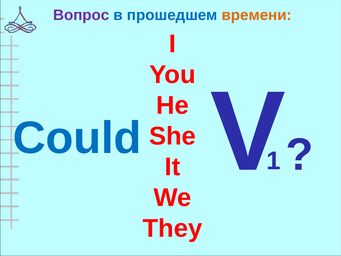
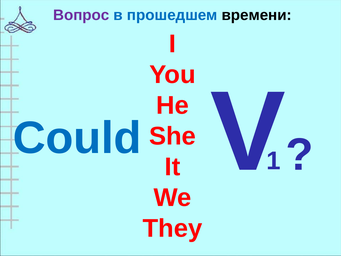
времени colour: orange -> black
